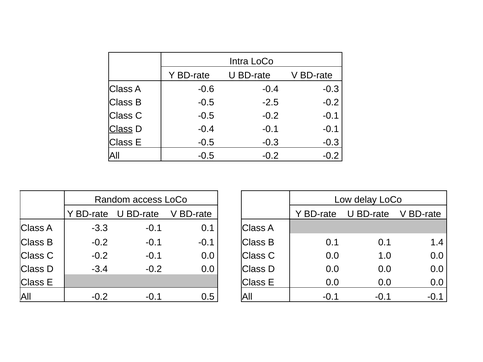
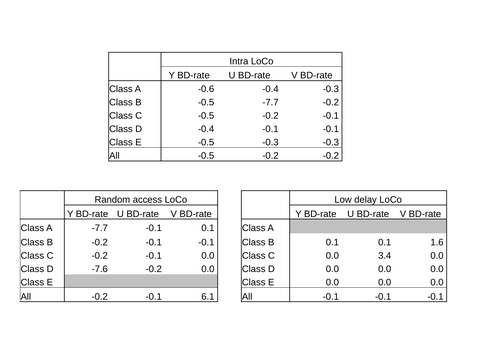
-0.5 -2.5: -2.5 -> -7.7
Class at (121, 129) underline: present -> none
A -3.3: -3.3 -> -7.7
1.4: 1.4 -> 1.6
1.0: 1.0 -> 3.4
-3.4: -3.4 -> -7.6
0.5: 0.5 -> 6.1
